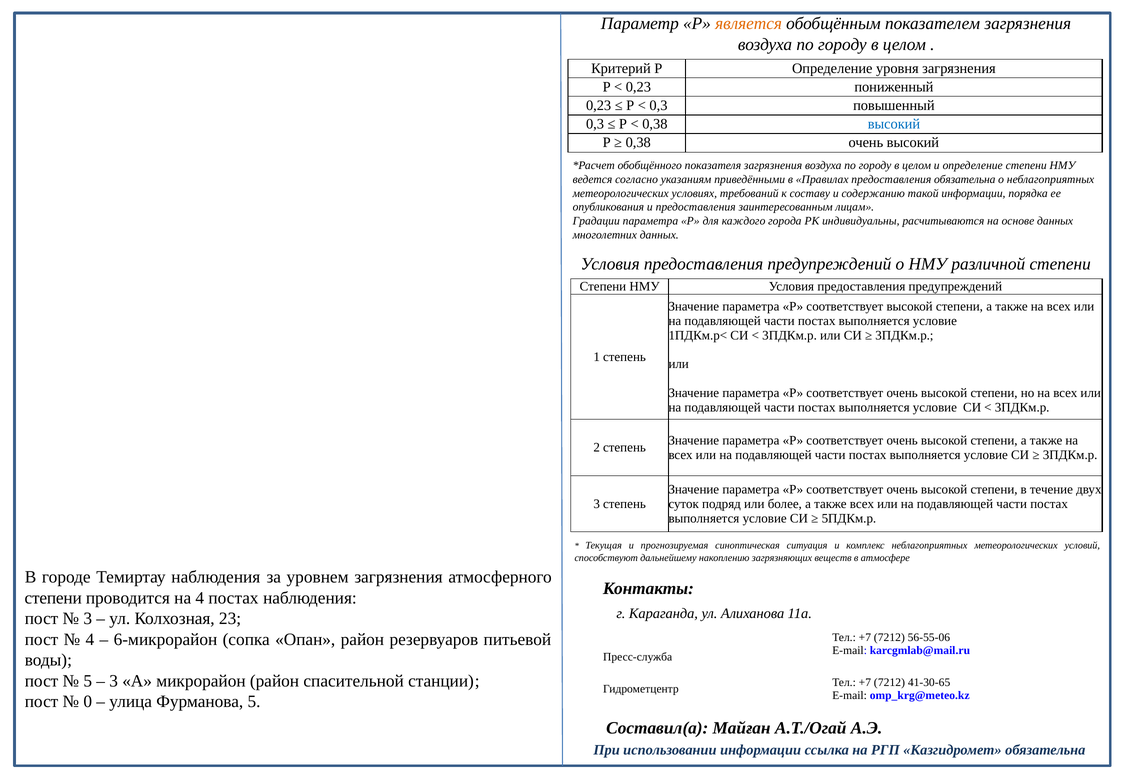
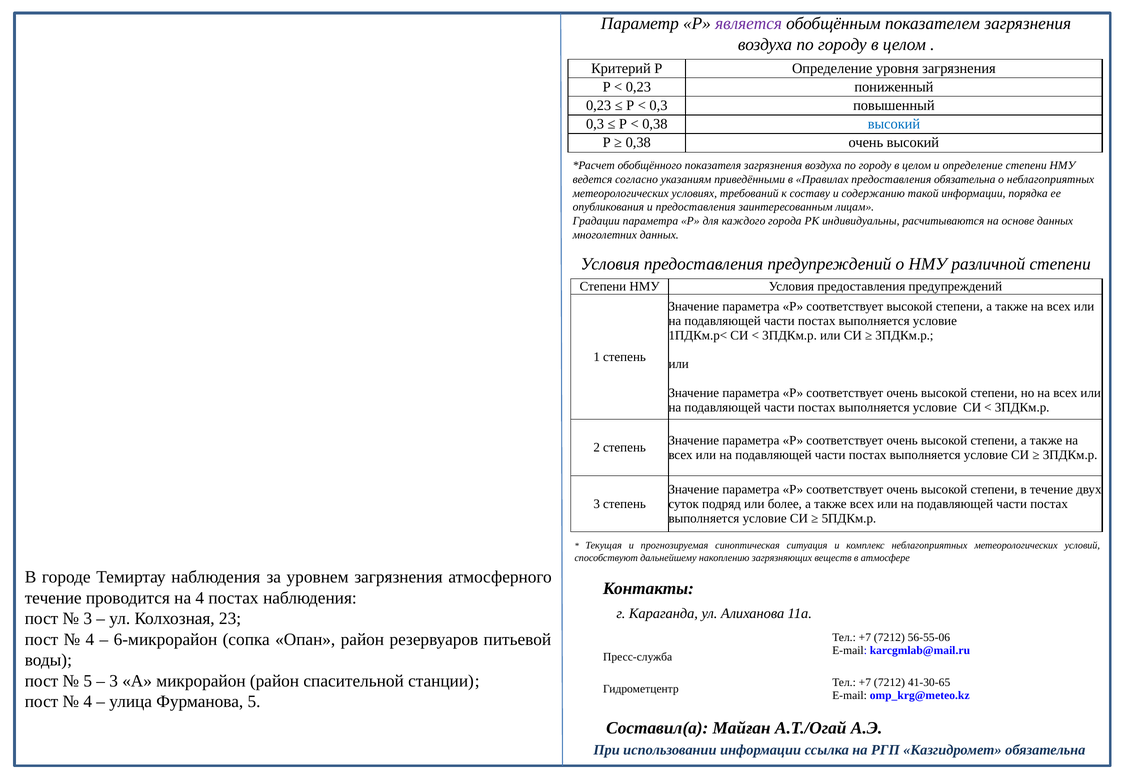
является colour: orange -> purple
степени at (53, 598): степени -> течение
0 at (88, 702): 0 -> 4
